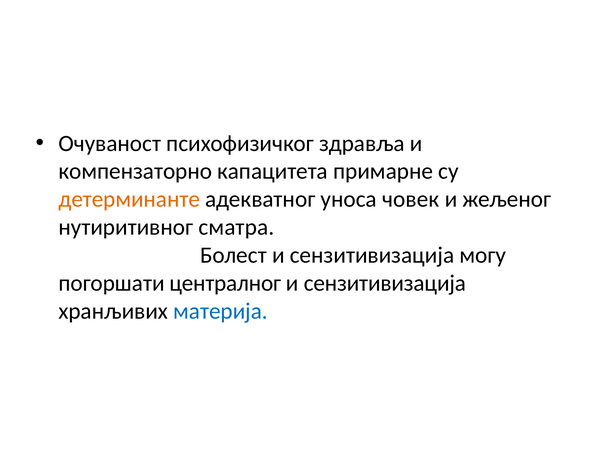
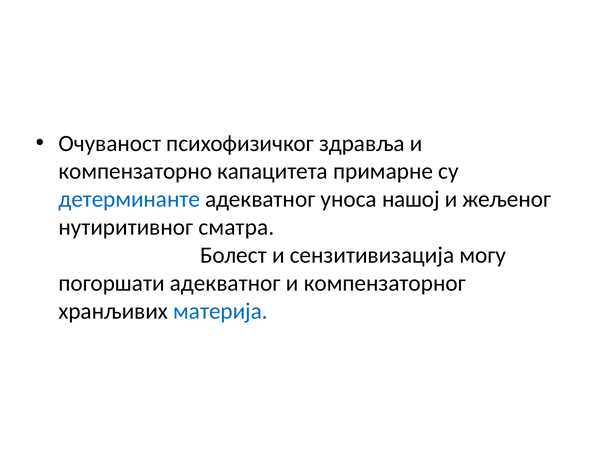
детерминанте colour: orange -> blue
човек: човек -> нашој
погоршати централног: централног -> адекватног
сензитивизација at (385, 283): сензитивизација -> компензаторног
